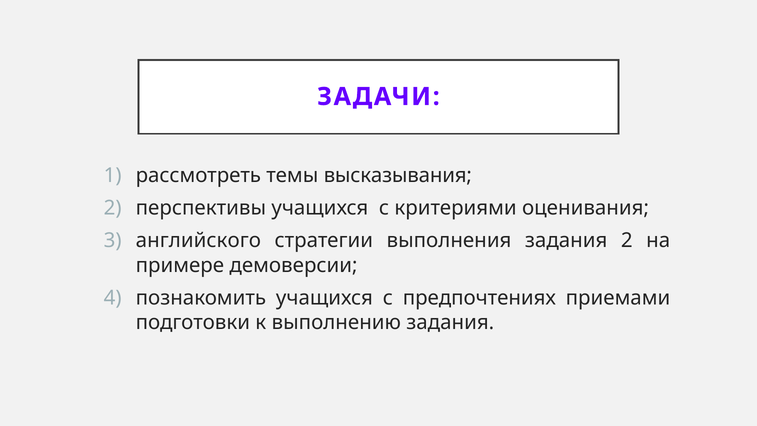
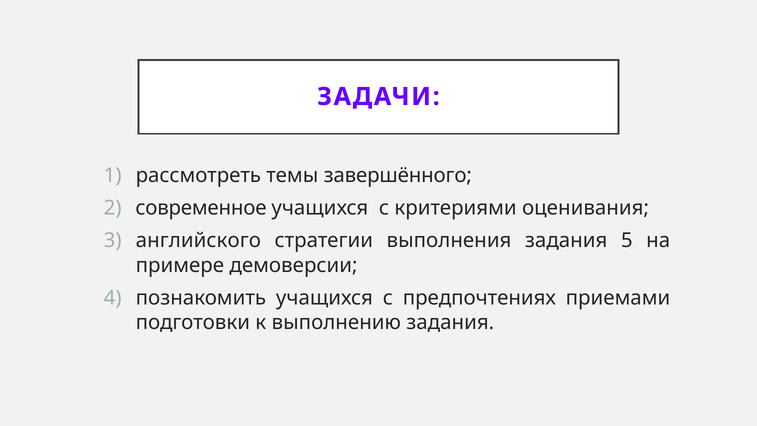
высказывания: высказывания -> завершённого
перспективы: перспективы -> современное
задания 2: 2 -> 5
